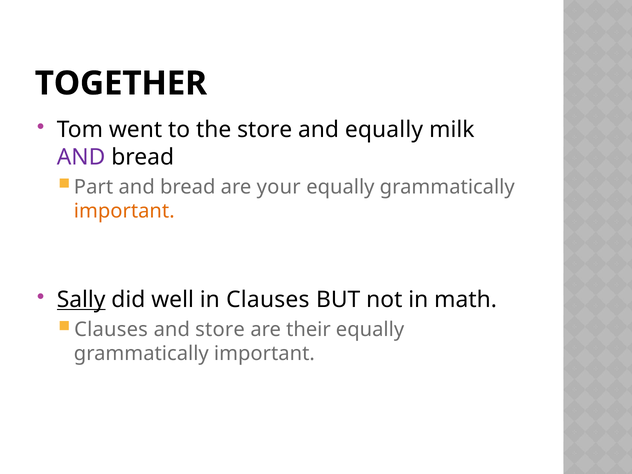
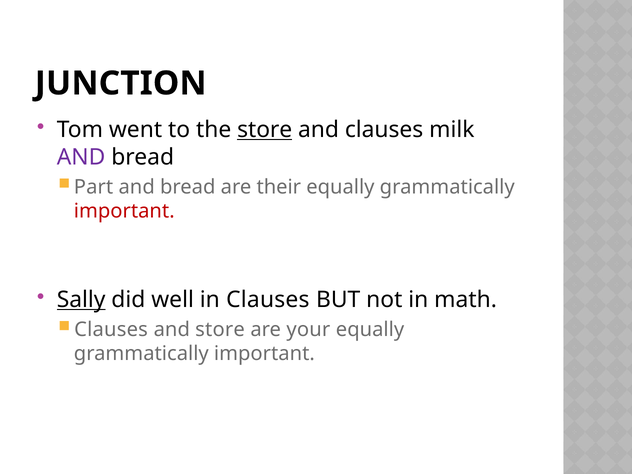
TOGETHER: TOGETHER -> JUNCTION
store at (265, 130) underline: none -> present
and equally: equally -> clauses
your: your -> their
important at (124, 211) colour: orange -> red
their: their -> your
